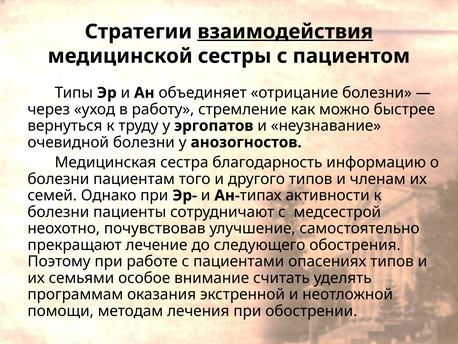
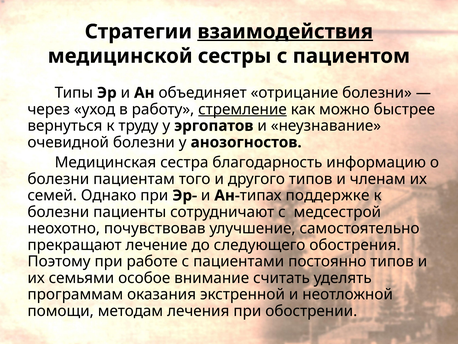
стремление underline: none -> present
активности: активности -> поддержке
опасениях: опасениях -> постоянно
